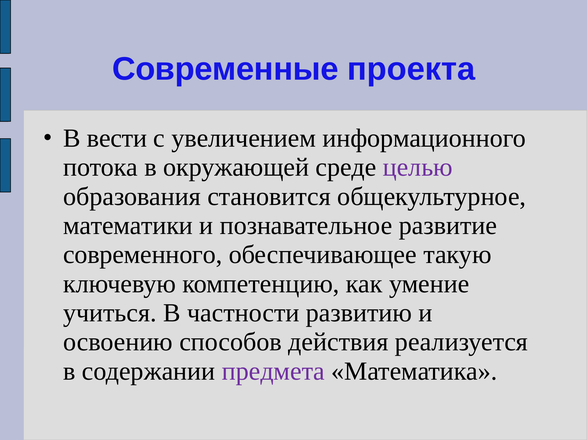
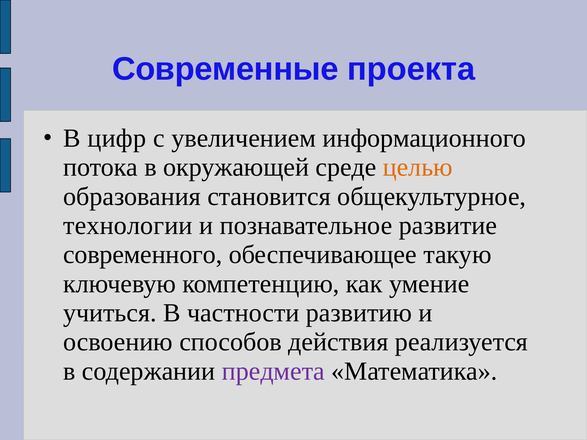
вести: вести -> цифр
целью colour: purple -> orange
математики: математики -> технологии
